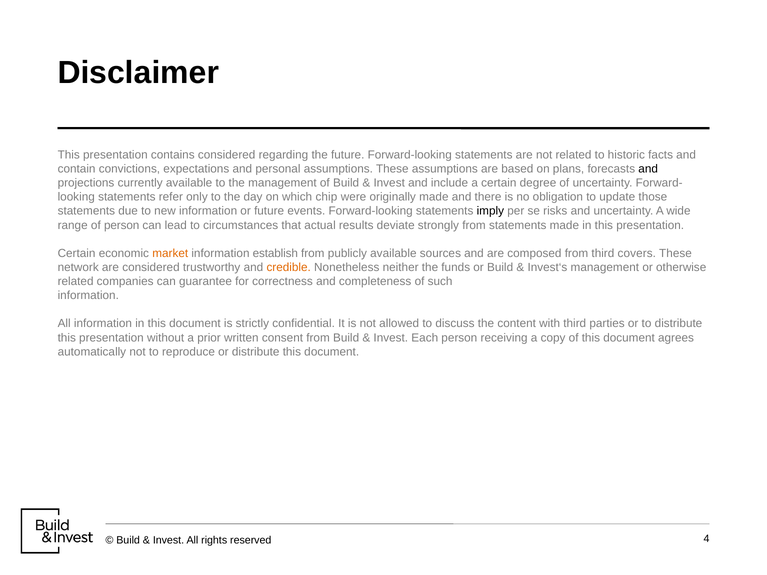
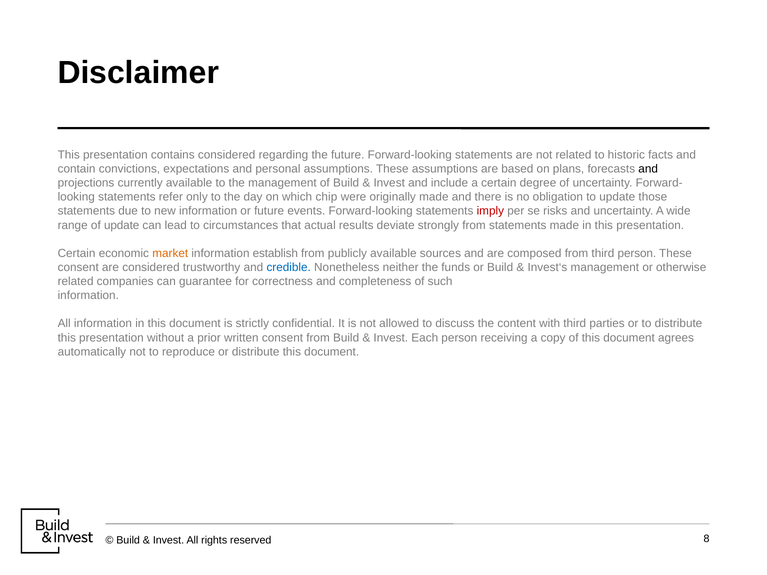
imply colour: black -> red
of person: person -> update
third covers: covers -> person
network at (78, 267): network -> consent
credible colour: orange -> blue
4: 4 -> 8
